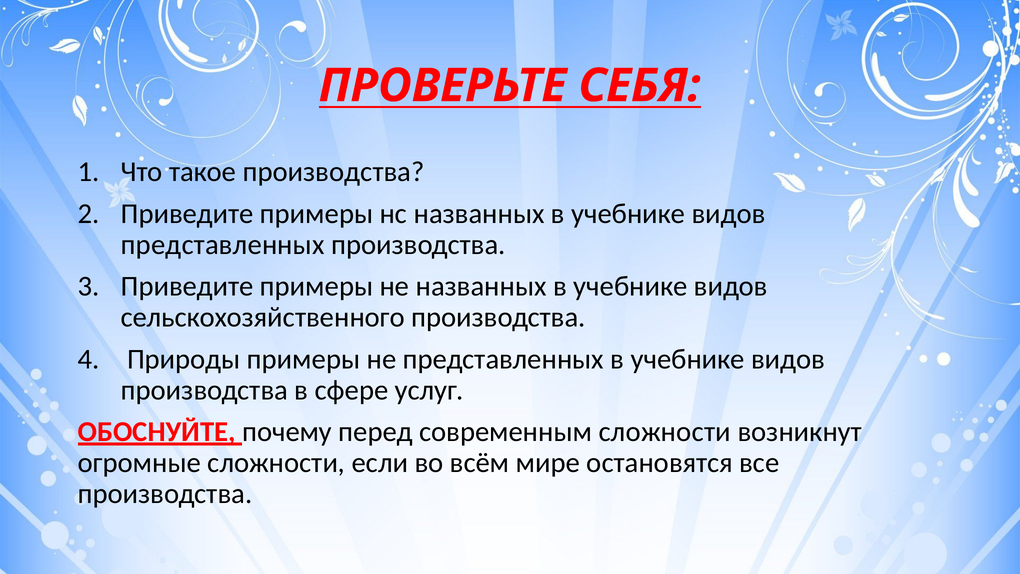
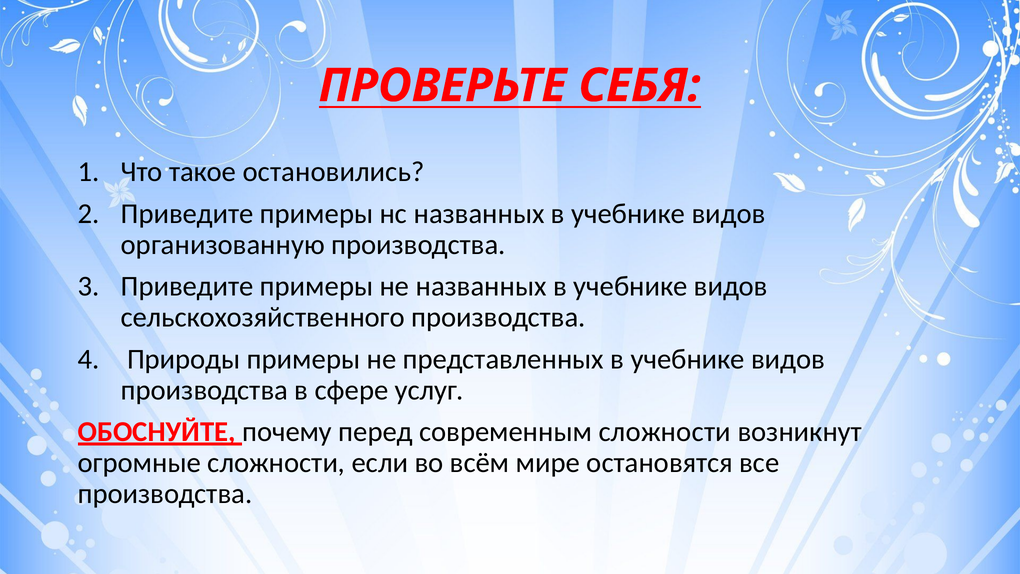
такое производства: производства -> остановились
представленных at (223, 245): представленных -> организованную
